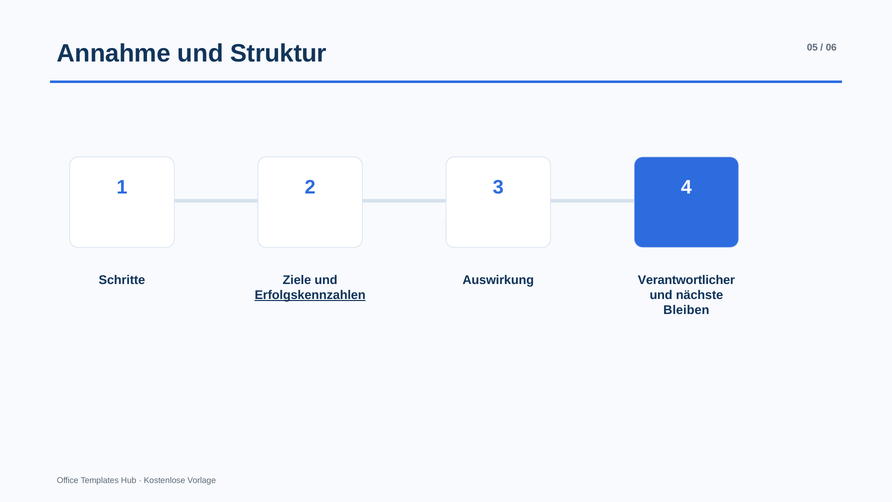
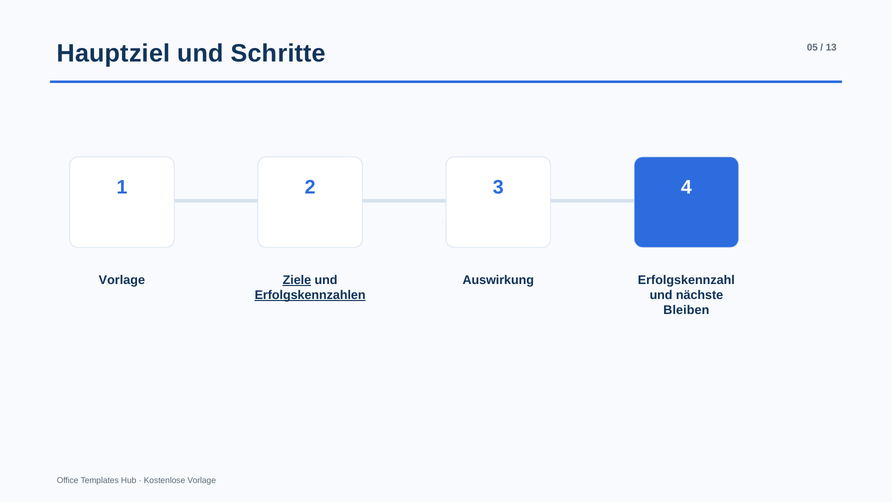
Annahme: Annahme -> Hauptziel
Struktur: Struktur -> Schritte
06: 06 -> 13
Schritte at (122, 280): Schritte -> Vorlage
Ziele underline: none -> present
Verantwortlicher: Verantwortlicher -> Erfolgskennzahl
